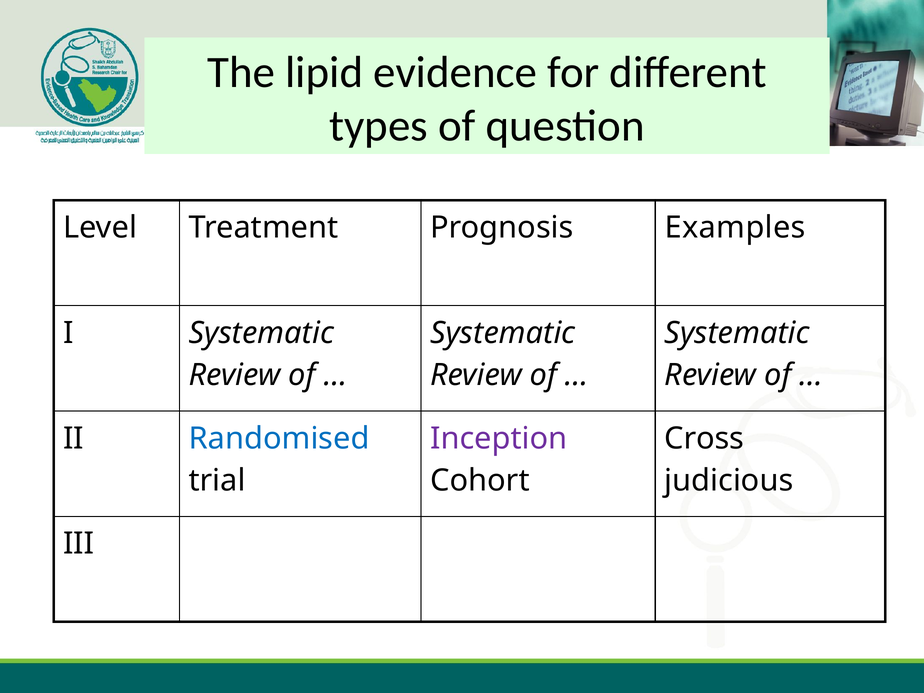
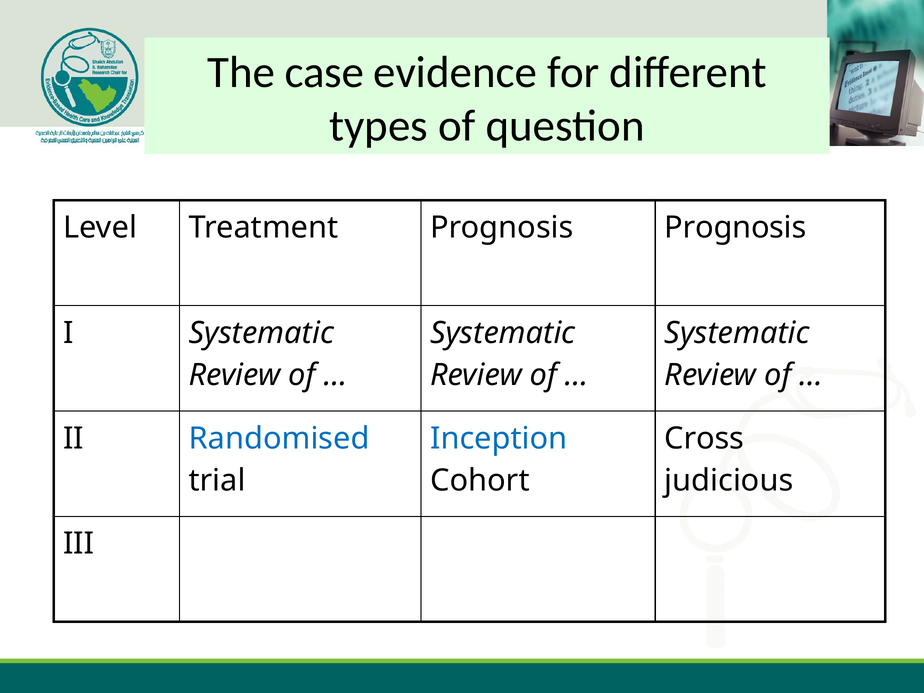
lipid: lipid -> case
Prognosis Examples: Examples -> Prognosis
Inception colour: purple -> blue
